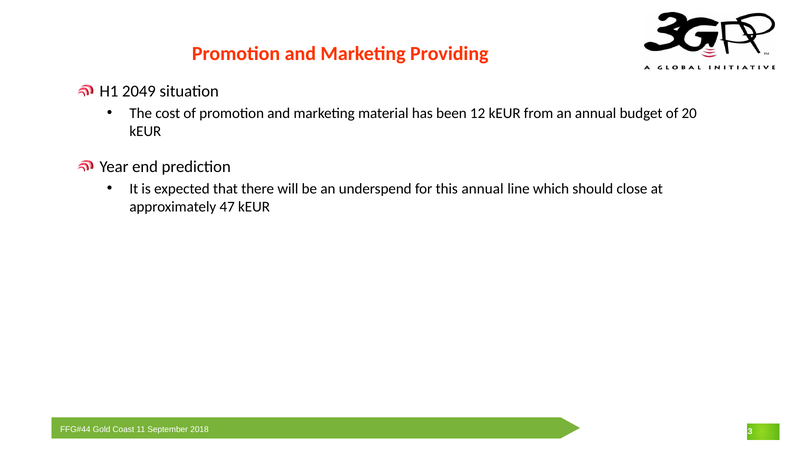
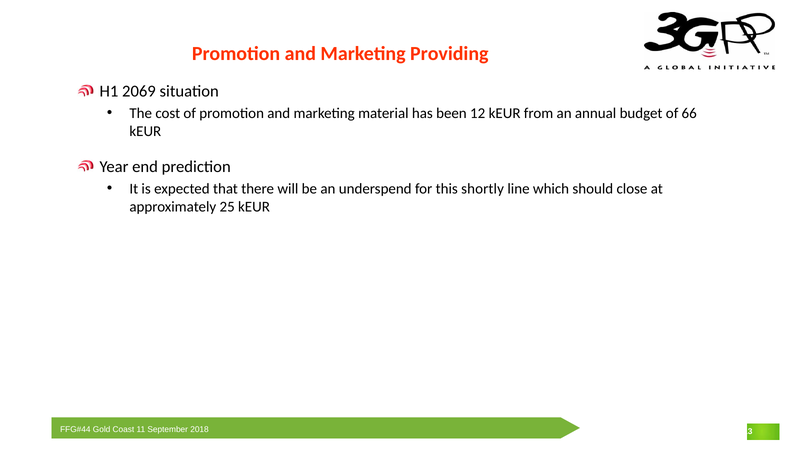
2049: 2049 -> 2069
20: 20 -> 66
this annual: annual -> shortly
47: 47 -> 25
